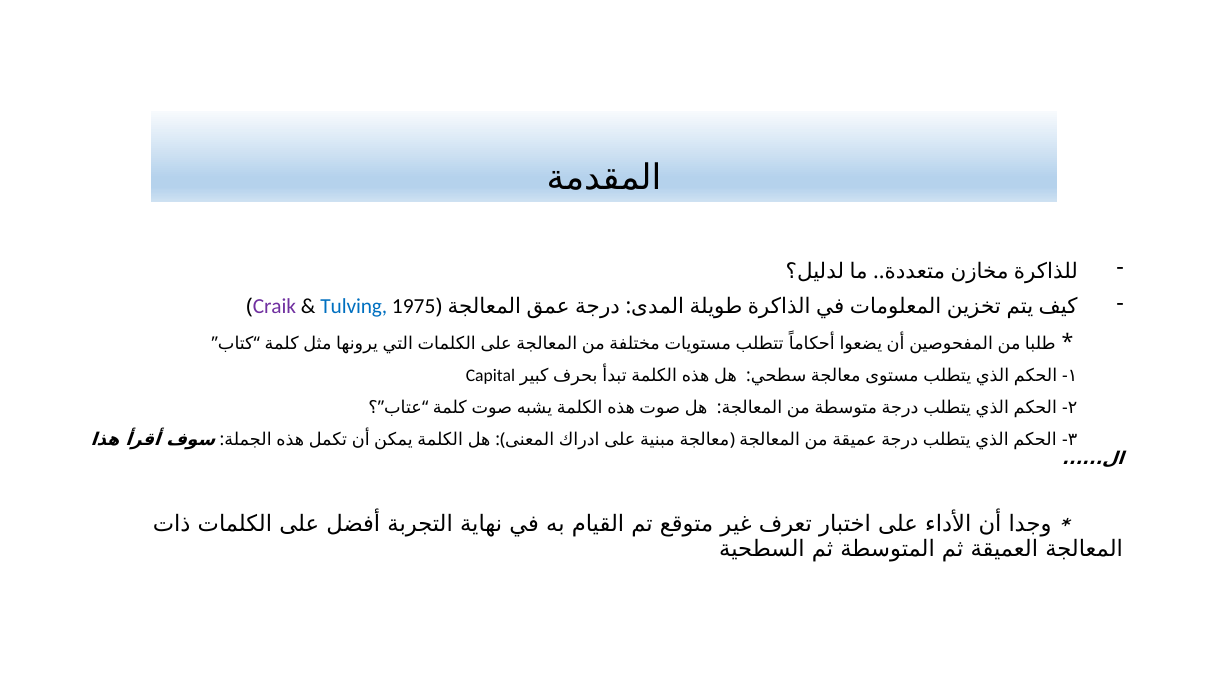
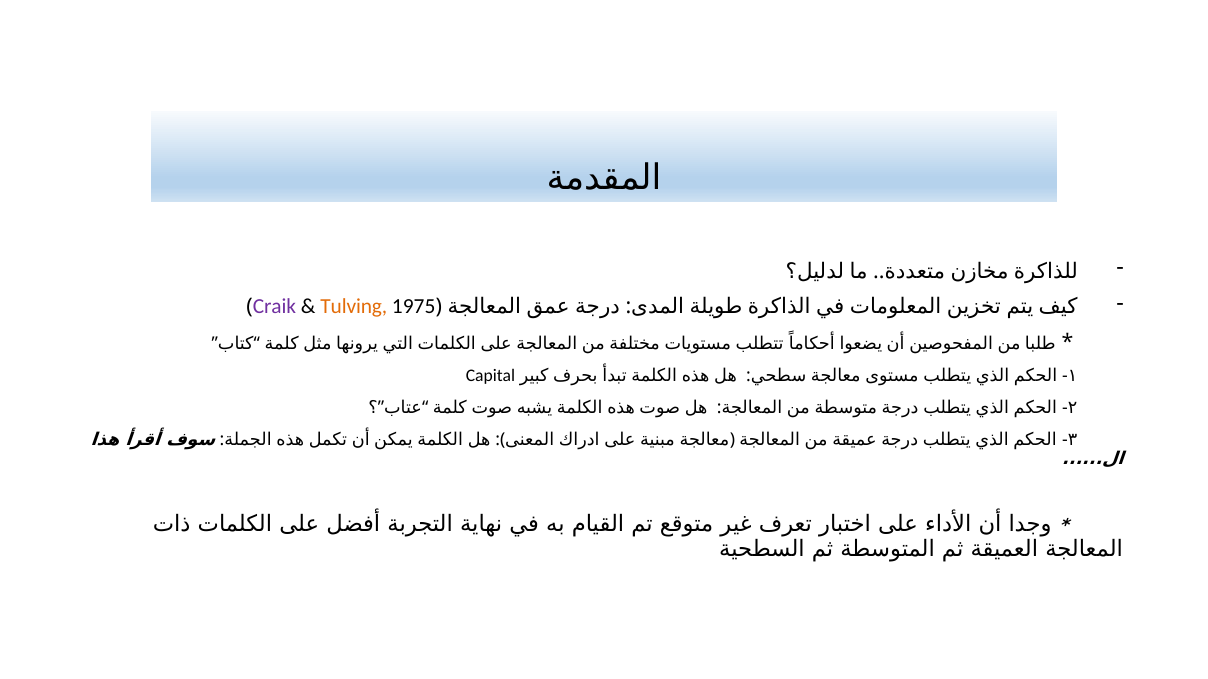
Tulving colour: blue -> orange
